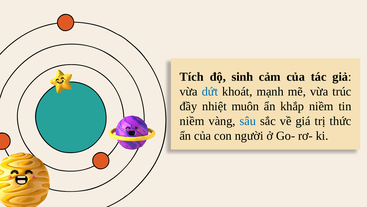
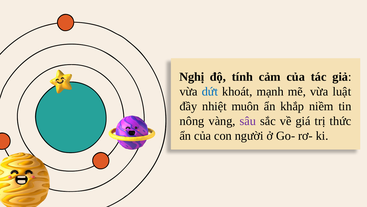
Tích: Tích -> Nghị
sinh: sinh -> tính
trúc: trúc -> luật
niềm at (192, 121): niềm -> nông
sâu colour: blue -> purple
